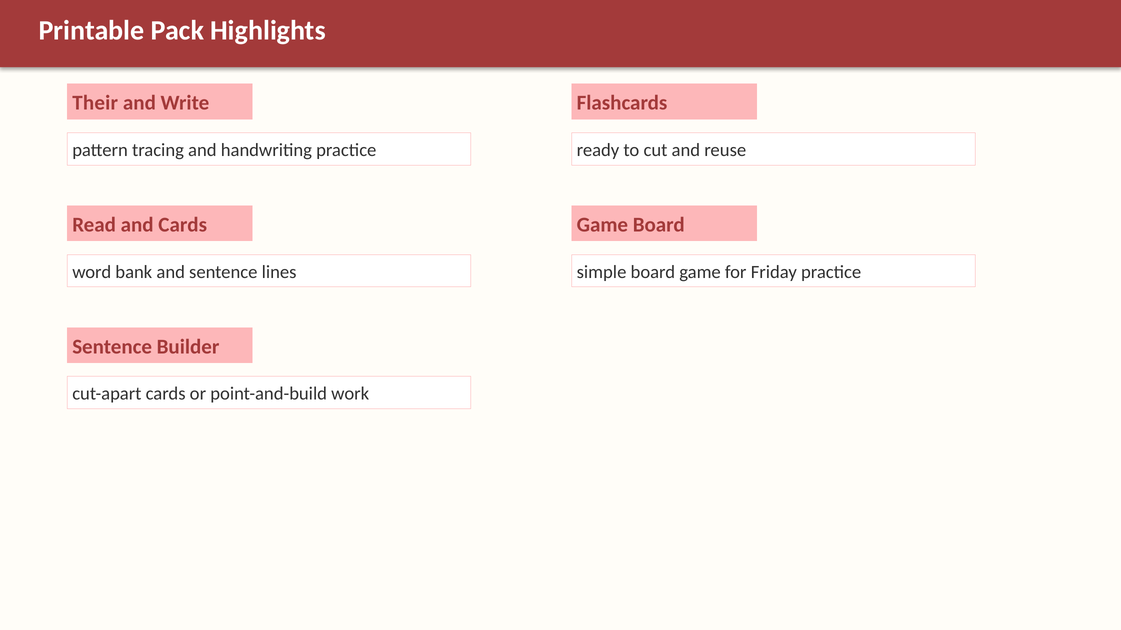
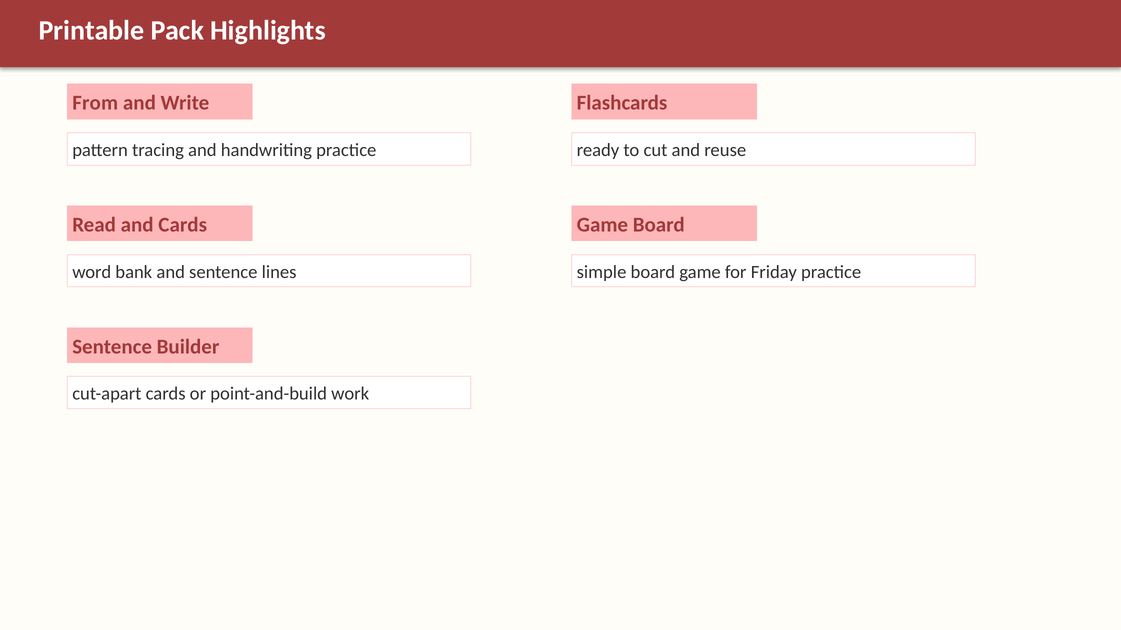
Their: Their -> From
